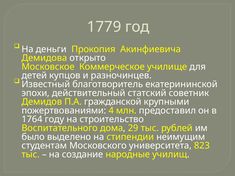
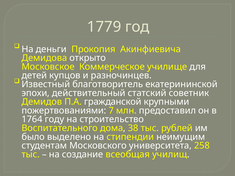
4: 4 -> 7
29: 29 -> 38
823: 823 -> 258
народные: народные -> всеобщая
